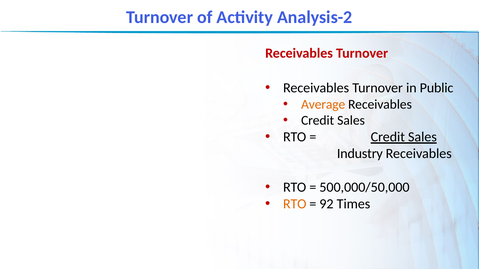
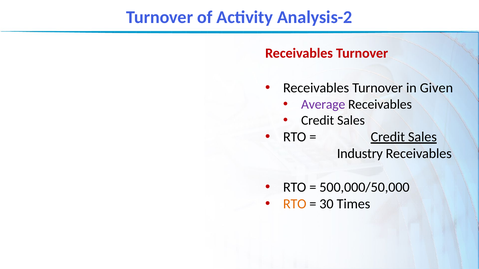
Public: Public -> Given
Average colour: orange -> purple
92: 92 -> 30
